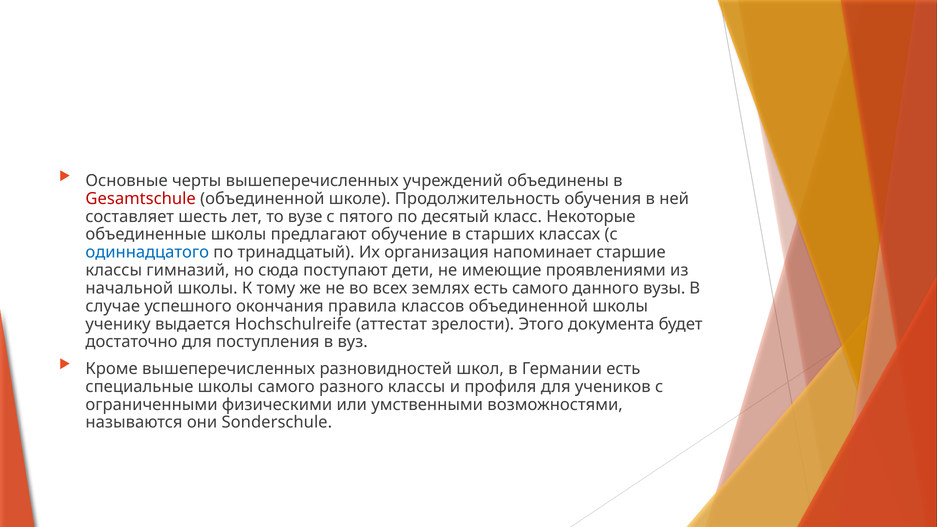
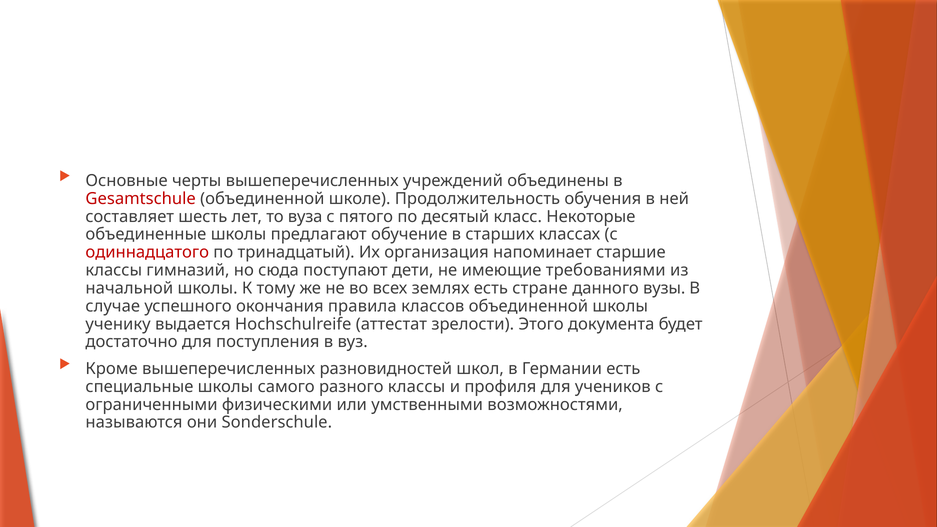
вузе: вузе -> вуза
одиннадцатого colour: blue -> red
проявлениями: проявлениями -> требованиями
есть самого: самого -> стране
